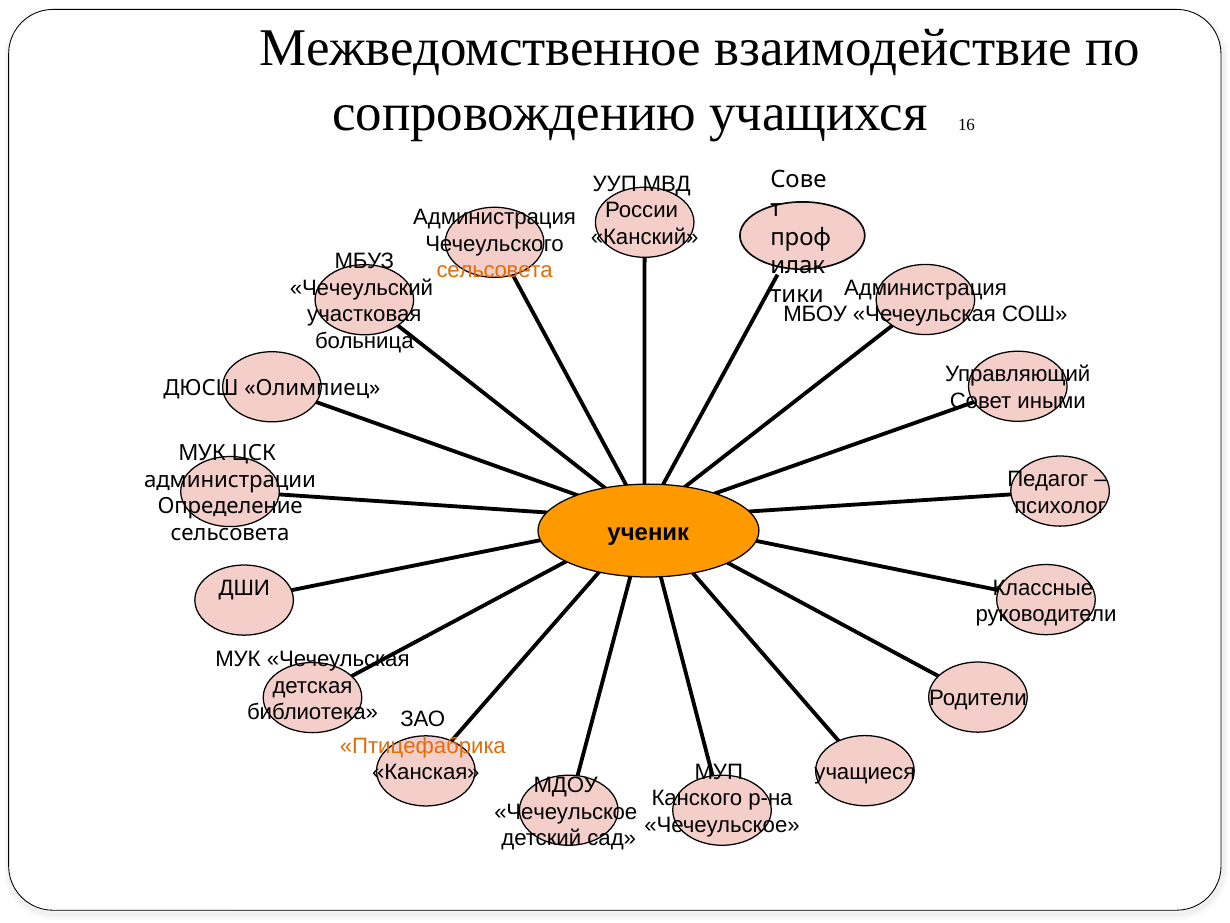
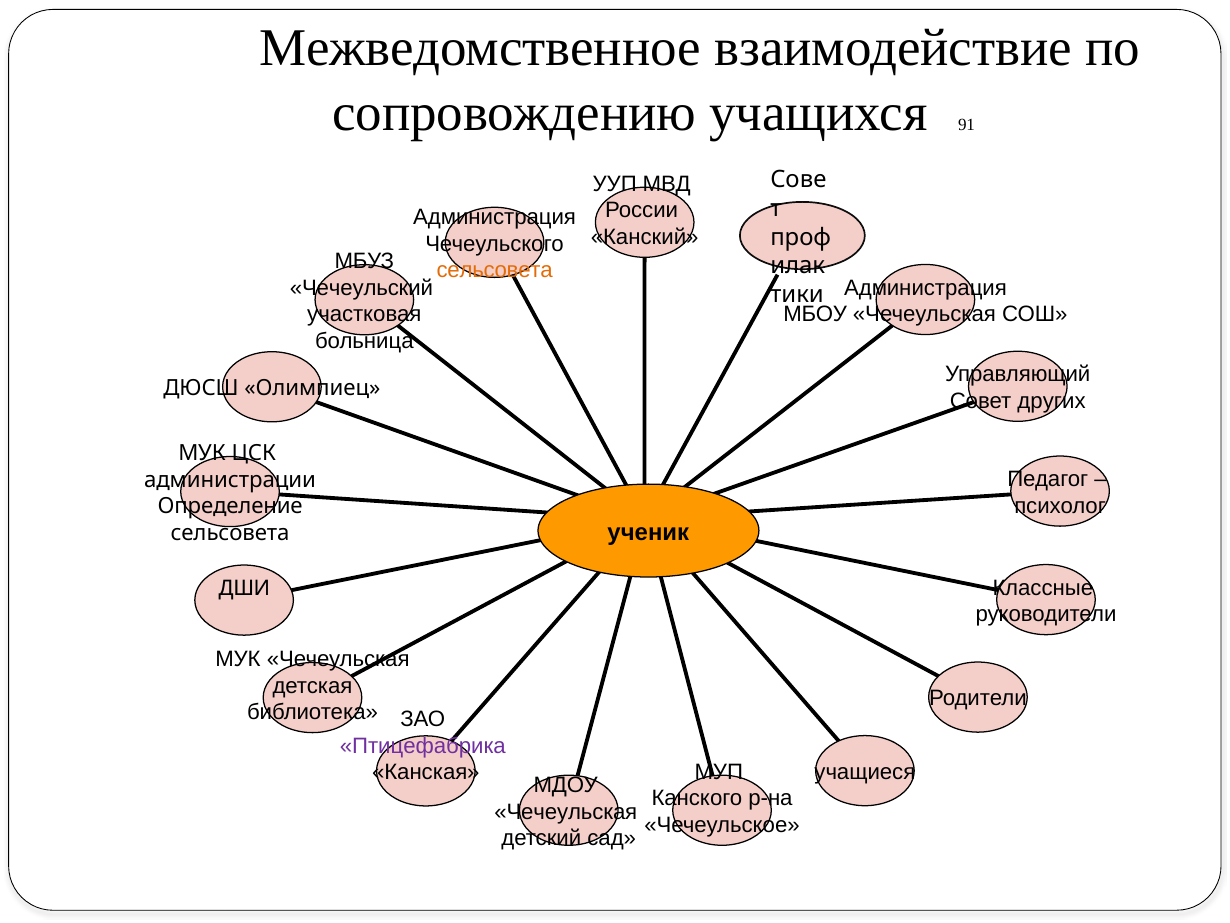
16: 16 -> 91
иными: иными -> других
Птицефабрика colour: orange -> purple
Чечеульское at (566, 811): Чечеульское -> Чечеульская
